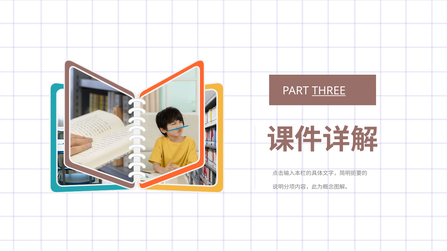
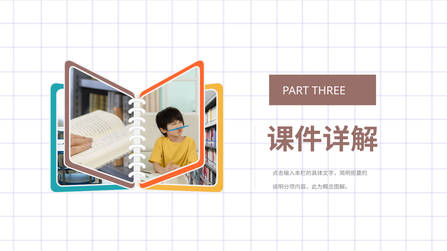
THREE underline: present -> none
